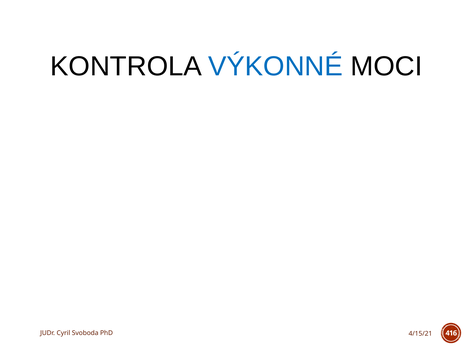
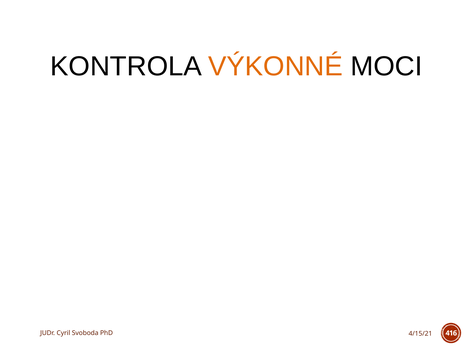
VÝKONNÉ colour: blue -> orange
